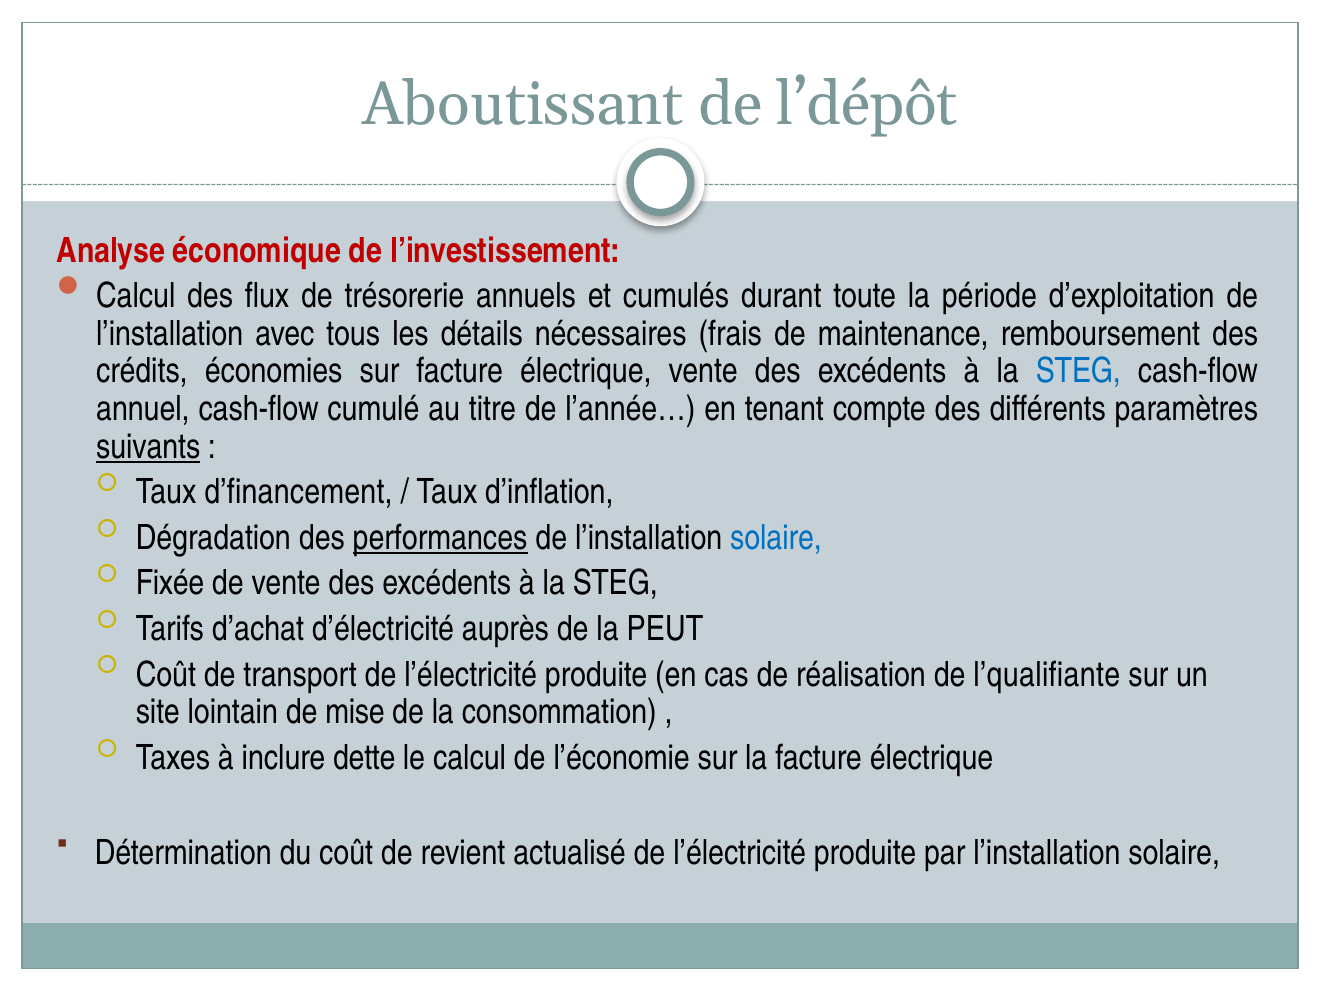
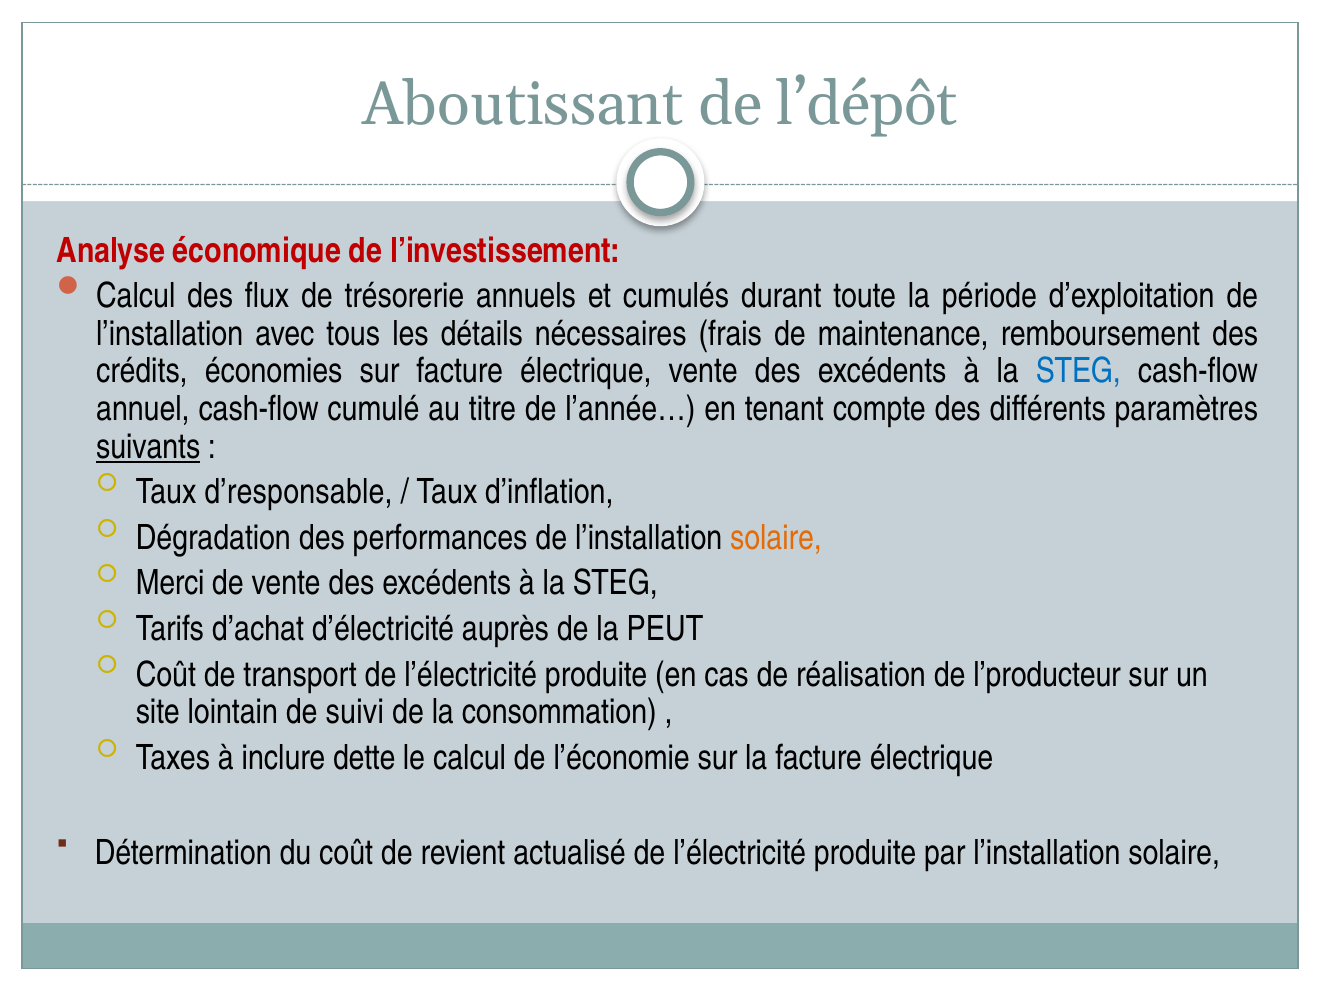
d’financement: d’financement -> d’responsable
performances underline: present -> none
solaire at (776, 538) colour: blue -> orange
Fixée: Fixée -> Merci
l’qualifiante: l’qualifiante -> l’producteur
mise: mise -> suivi
